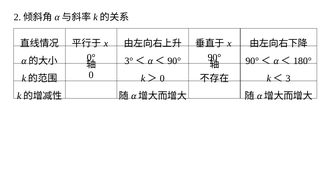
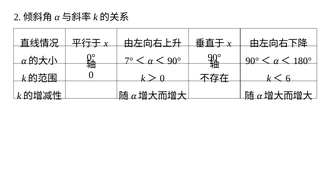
3°: 3° -> 7°
3: 3 -> 6
